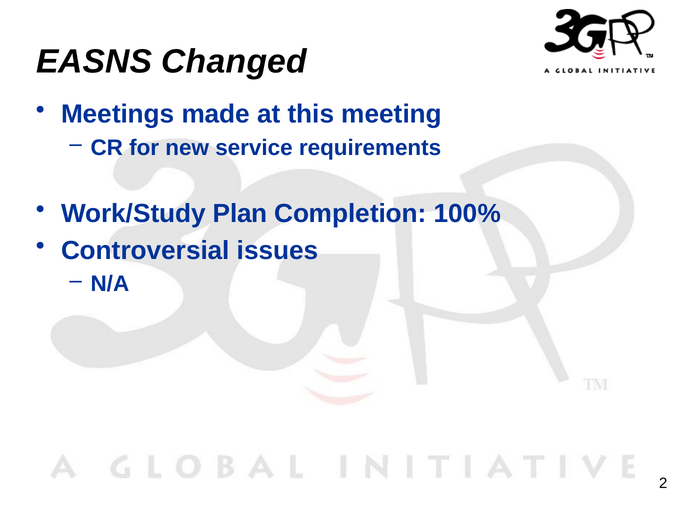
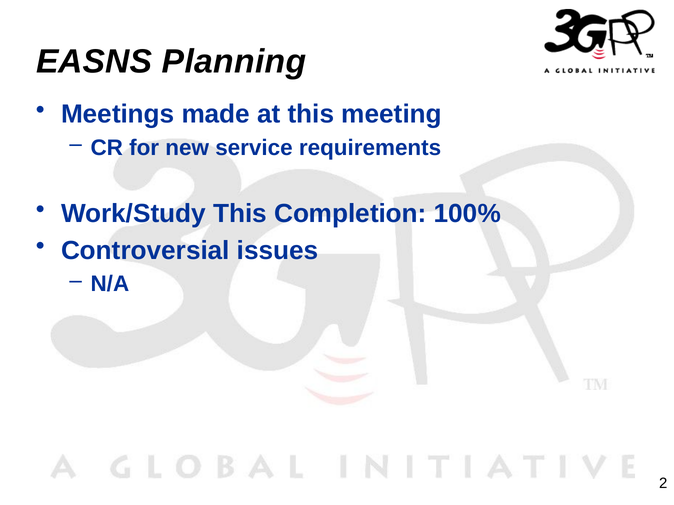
Changed: Changed -> Planning
Work/Study Plan: Plan -> This
